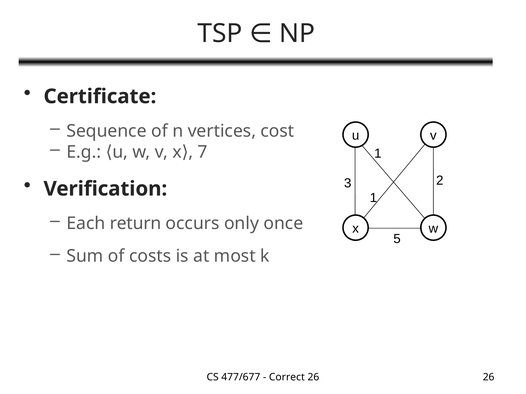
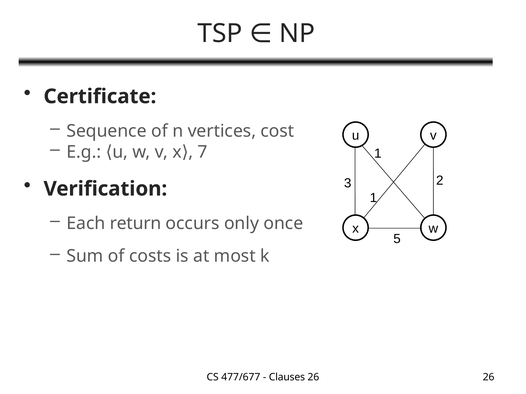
Correct: Correct -> Clauses
